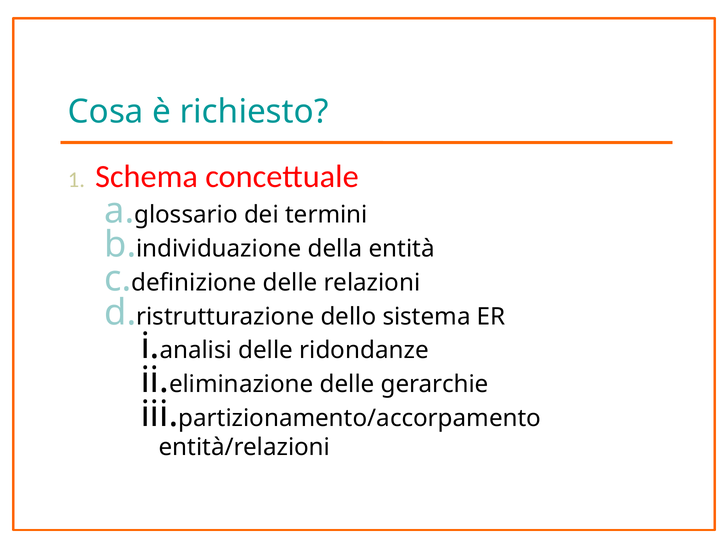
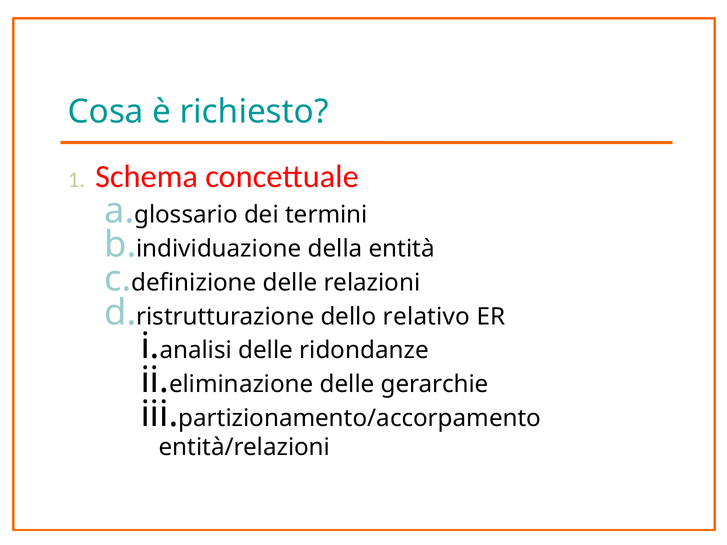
sistema: sistema -> relativo
